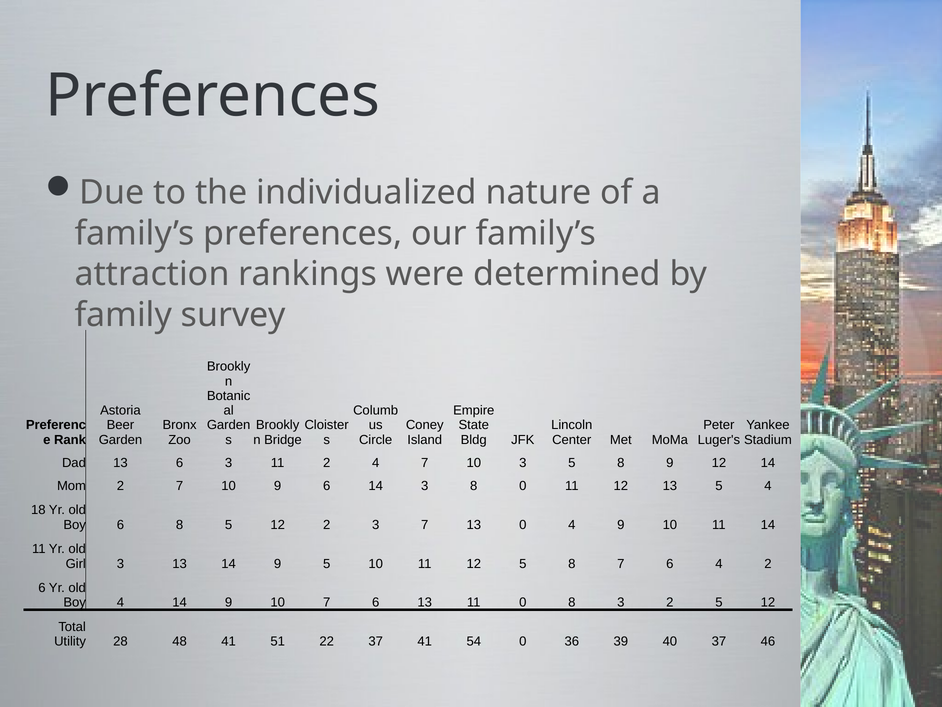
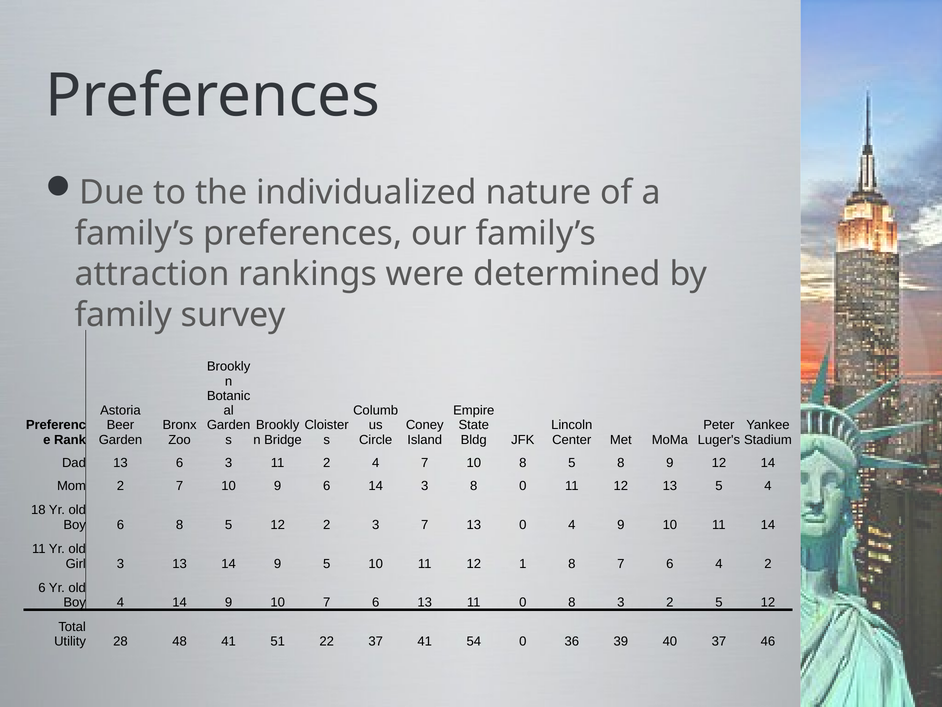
10 3: 3 -> 8
12 5: 5 -> 1
